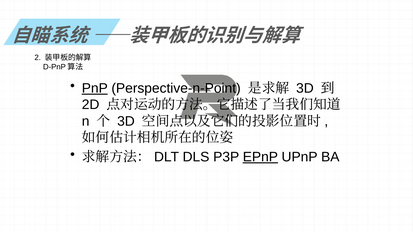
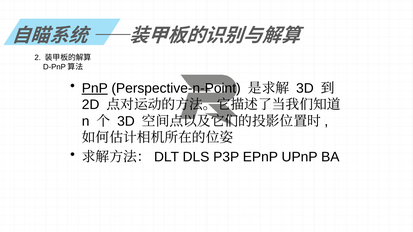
EPnP underline: present -> none
